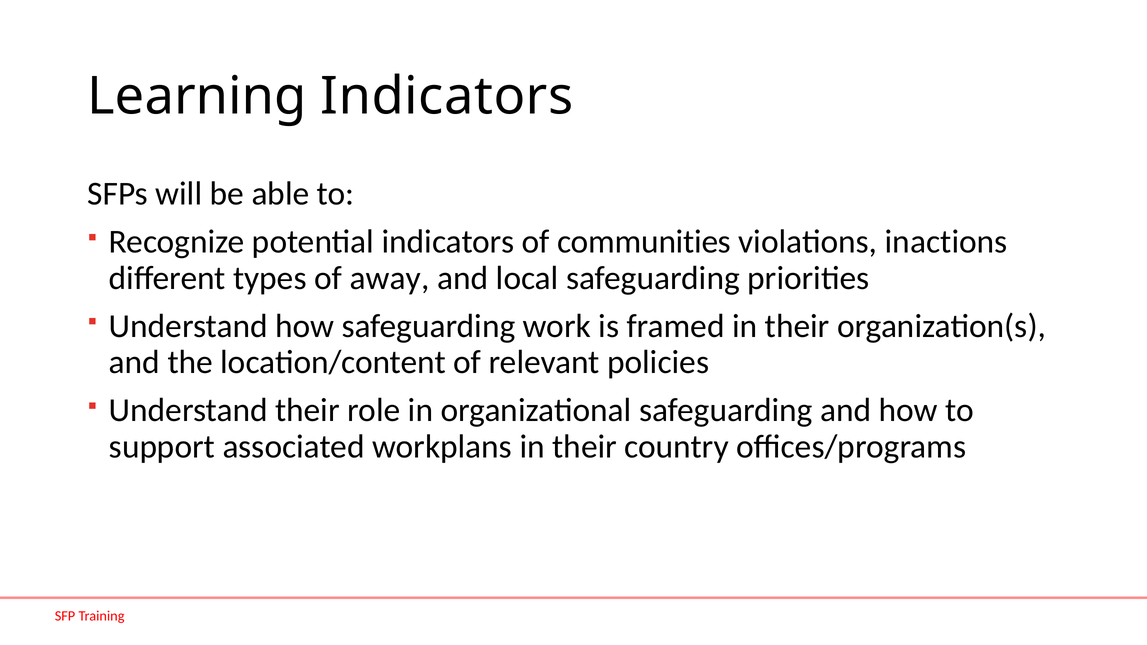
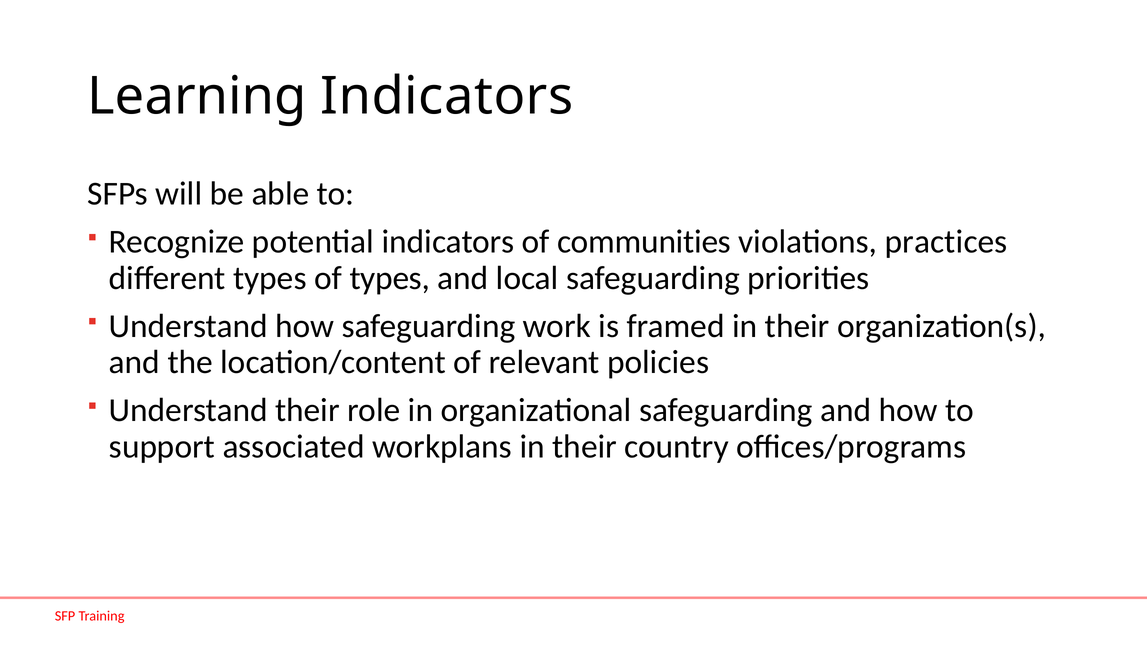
inactions: inactions -> practices
of away: away -> types
